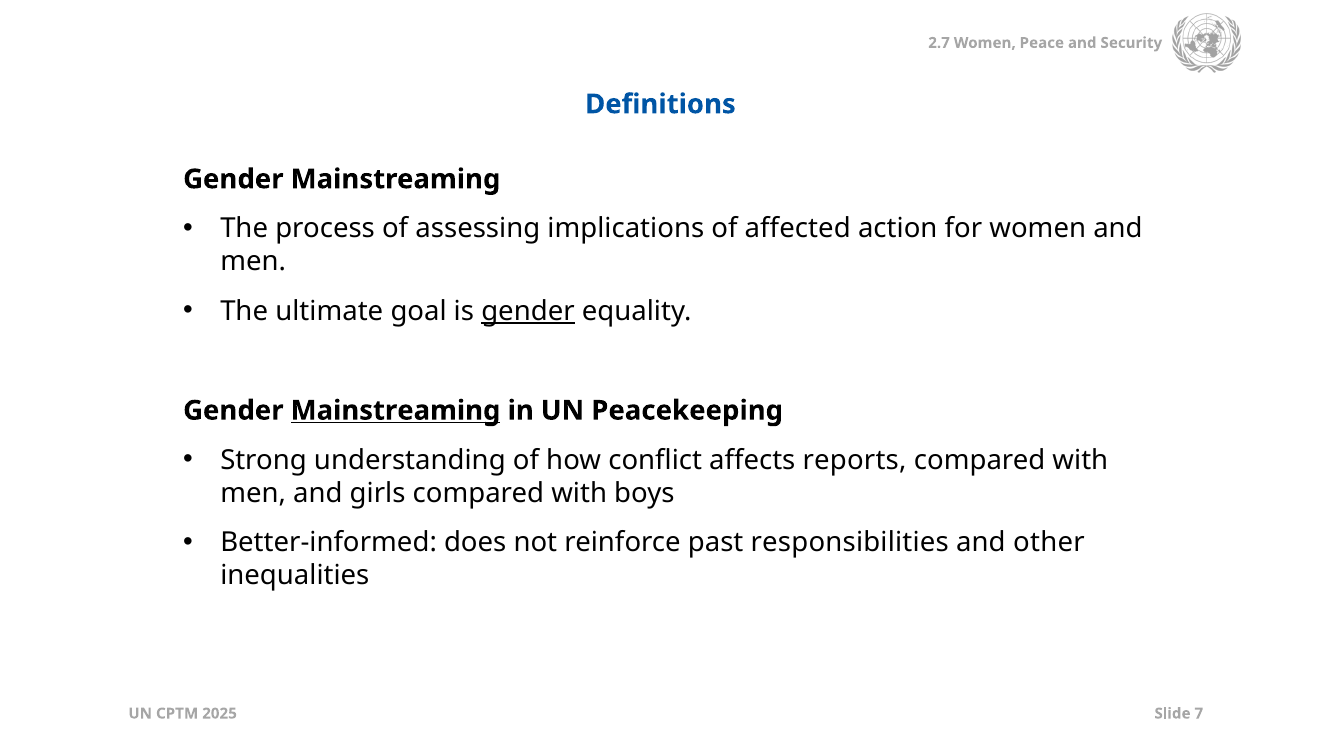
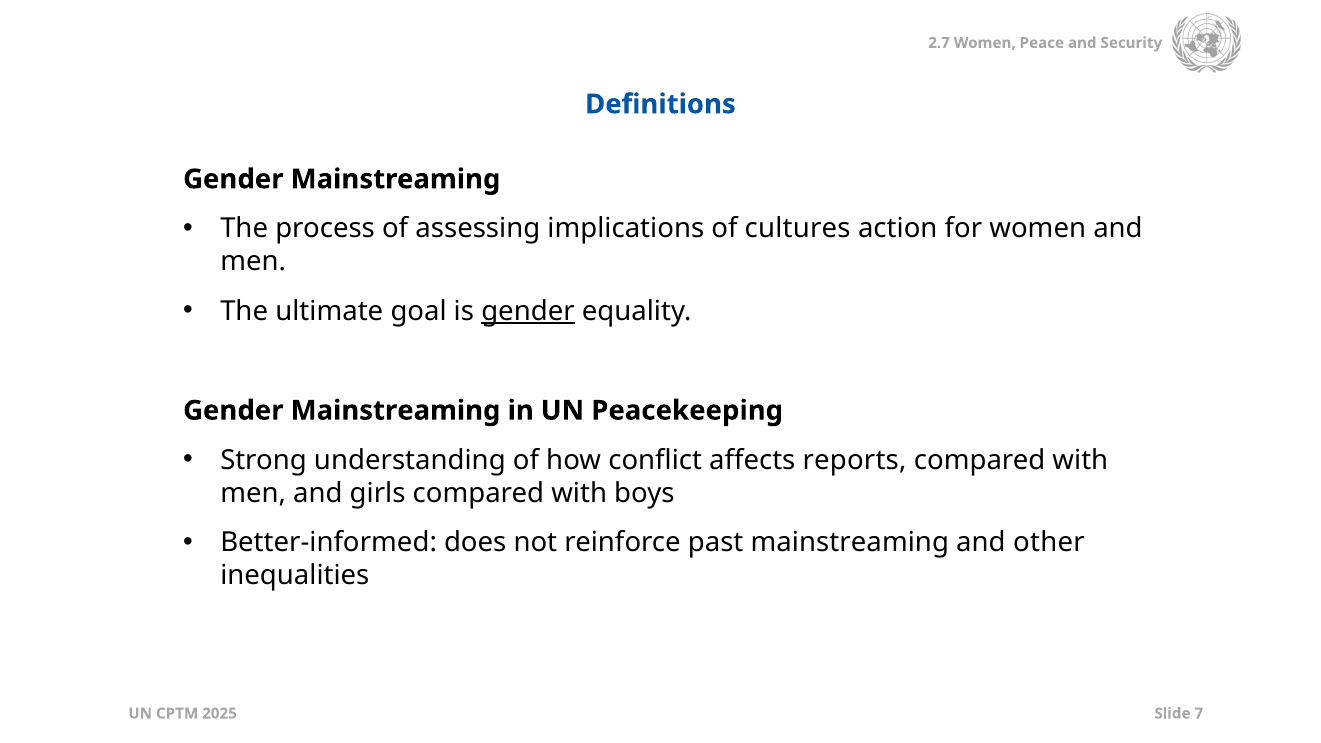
affected: affected -> cultures
Mainstreaming at (396, 411) underline: present -> none
past responsibilities: responsibilities -> mainstreaming
